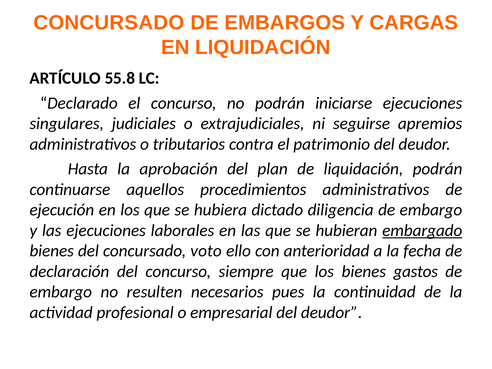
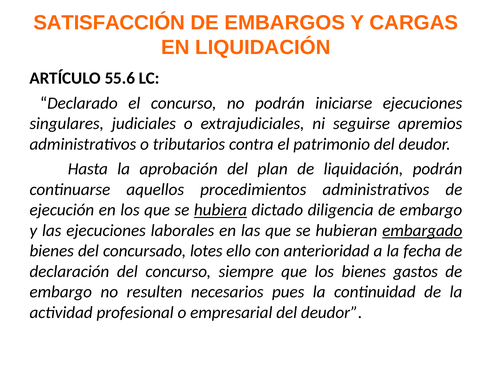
CONCURSADO at (109, 23): CONCURSADO -> SATISFACCIÓN
55.8: 55.8 -> 55.6
hubiera underline: none -> present
voto: voto -> lotes
